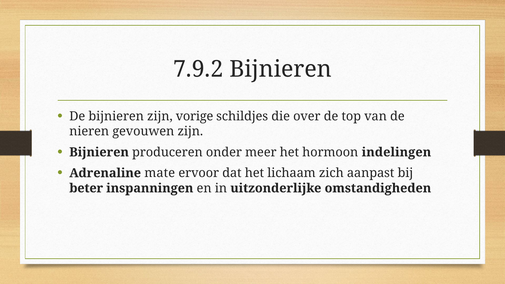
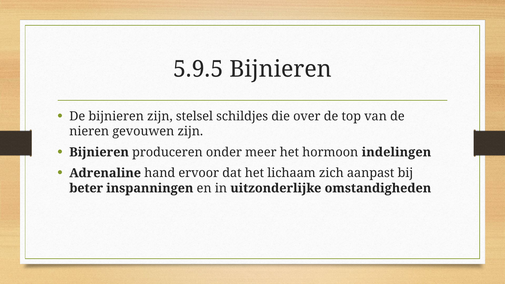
7.9.2: 7.9.2 -> 5.9.5
vorige: vorige -> stelsel
mate: mate -> hand
